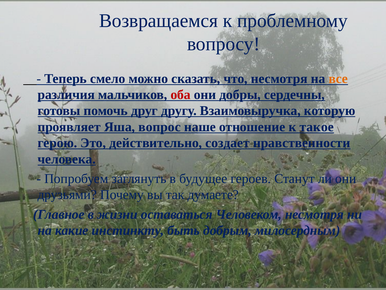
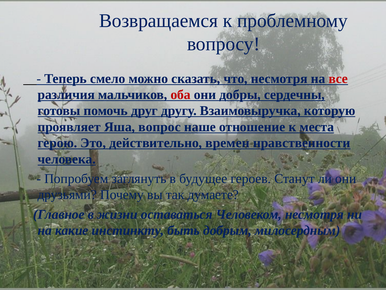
все colour: orange -> red
такое: такое -> места
создает: создает -> времен
